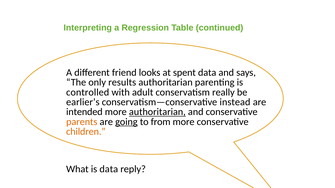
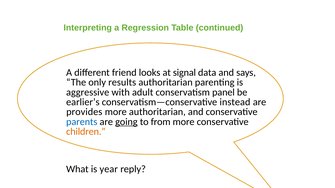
spent: spent -> signal
controlled: controlled -> aggressive
really: really -> panel
intended: intended -> provides
authoritarian at (157, 112) underline: present -> none
parents colour: orange -> blue
is data: data -> year
